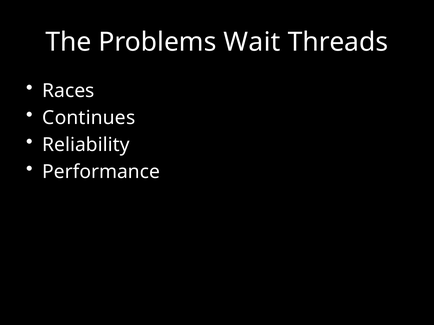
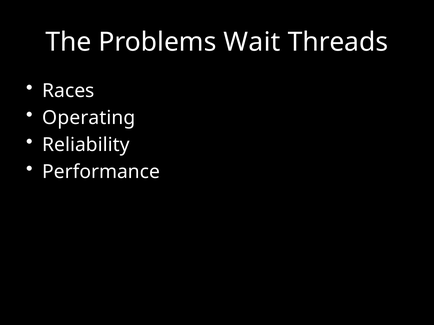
Continues: Continues -> Operating
